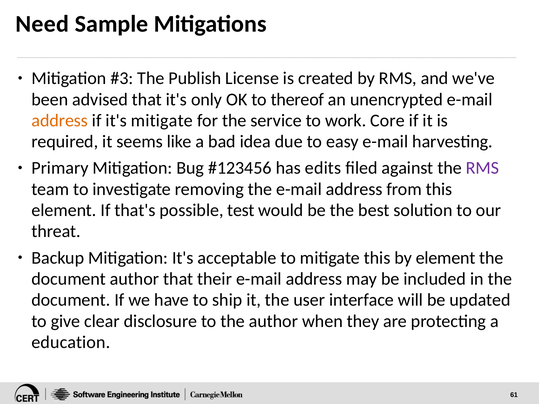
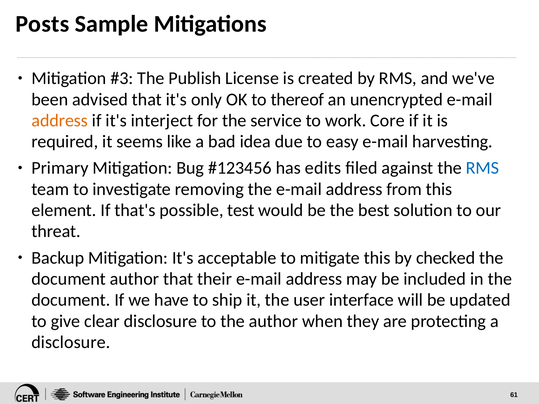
Need: Need -> Posts
it's mitigate: mitigate -> interject
RMS at (482, 168) colour: purple -> blue
by element: element -> checked
education at (71, 342): education -> disclosure
